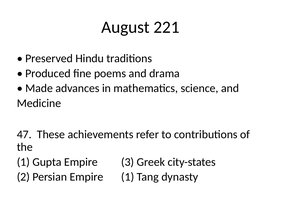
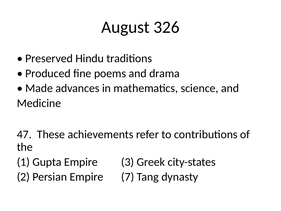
221: 221 -> 326
Empire 1: 1 -> 7
